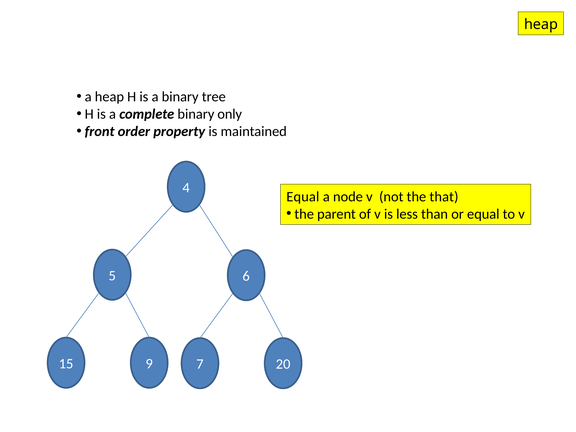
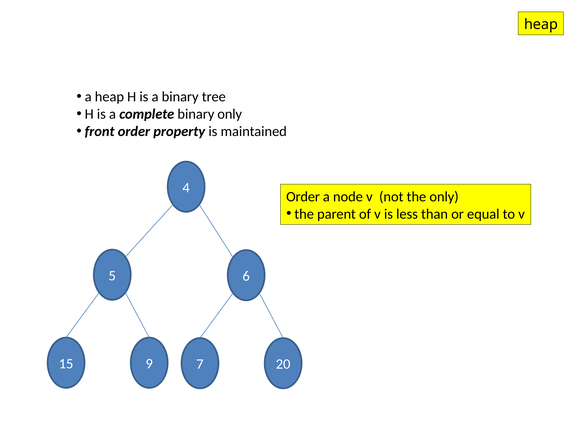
Equal at (303, 197): Equal -> Order
the that: that -> only
